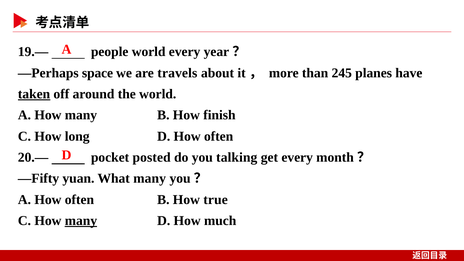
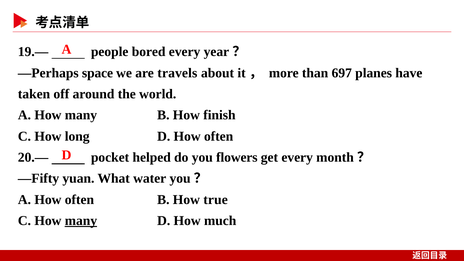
people world: world -> bored
245: 245 -> 697
taken underline: present -> none
posted: posted -> helped
talking: talking -> flowers
What many: many -> water
